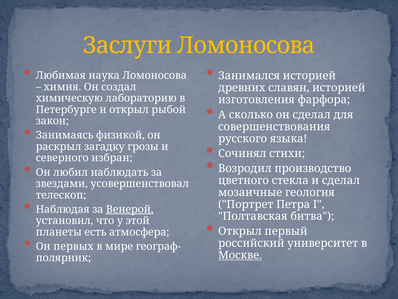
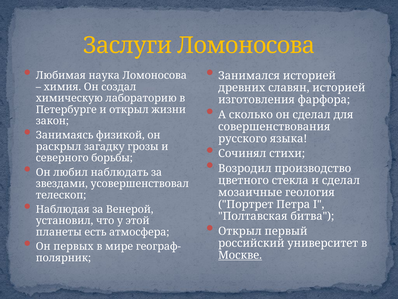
рыбой: рыбой -> жизни
избран: избран -> борьбы
Венерой underline: present -> none
